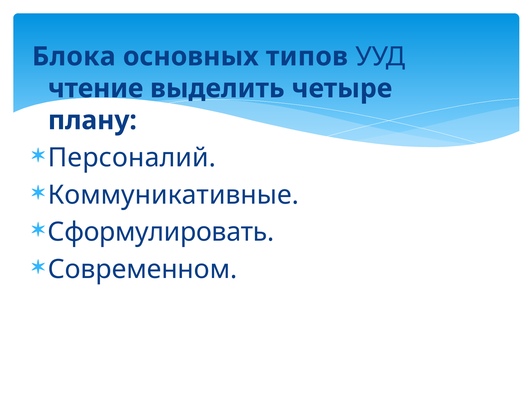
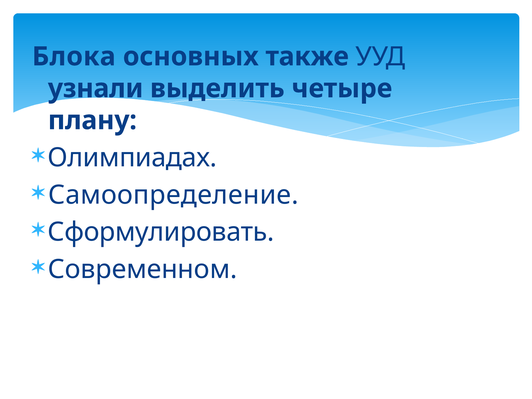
типов: типов -> также
чтение: чтение -> узнали
Персоналий: Персоналий -> Олимпиадах
Коммуникативные: Коммуникативные -> Самоопределение
